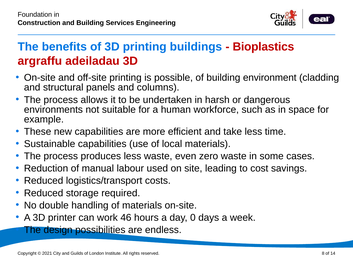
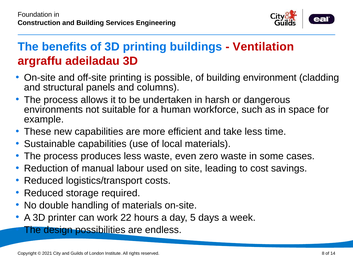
Bioplastics: Bioplastics -> Ventilation
46: 46 -> 22
0: 0 -> 5
